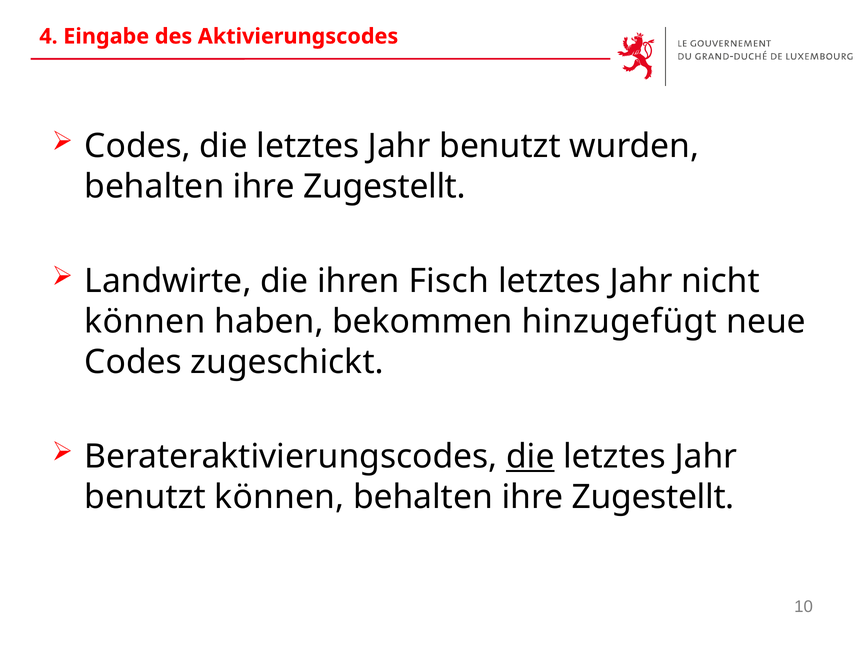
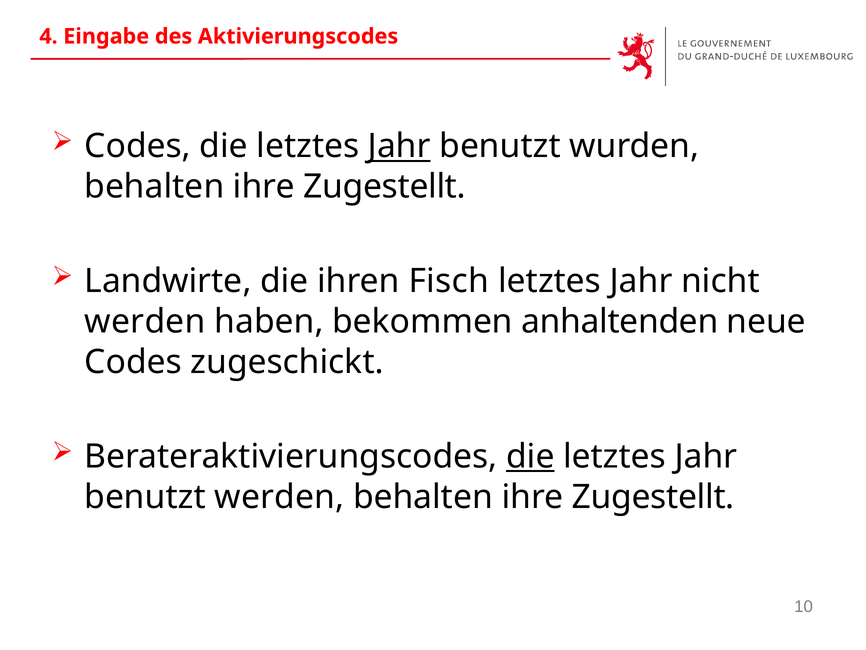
Jahr at (399, 146) underline: none -> present
können at (145, 321): können -> werden
hinzugefügt: hinzugefügt -> anhaltenden
benutzt können: können -> werden
